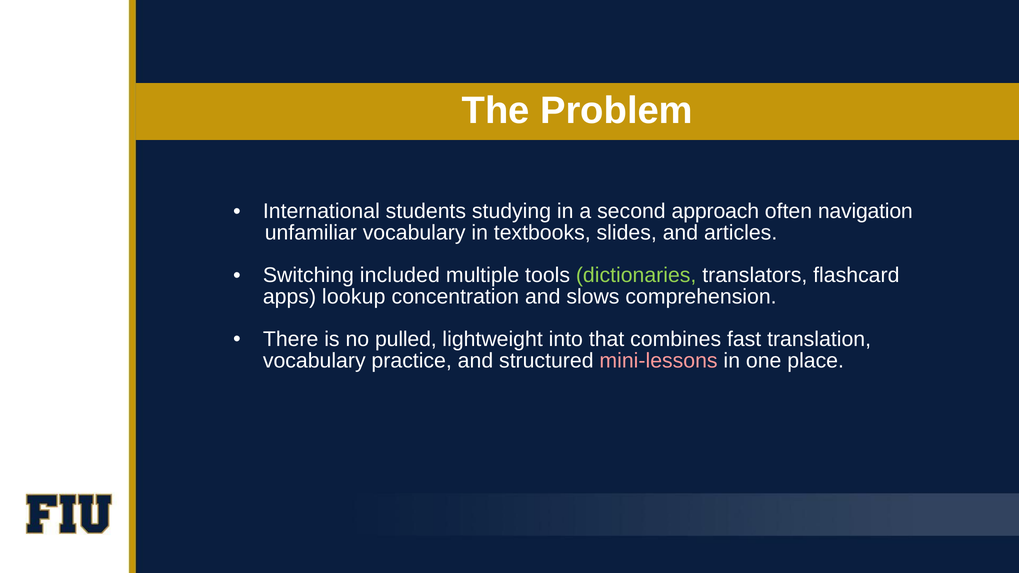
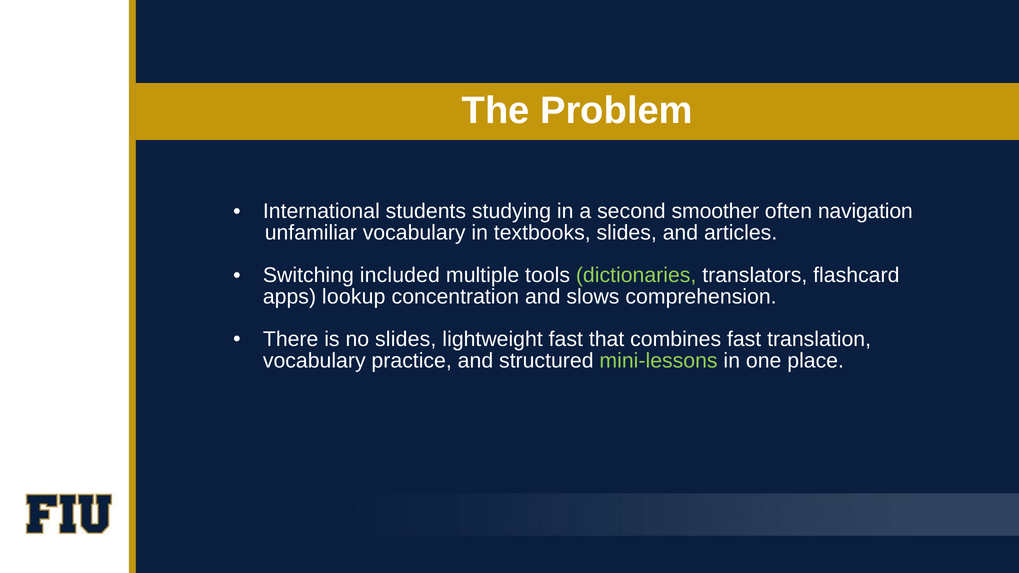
approach: approach -> smoother
no pulled: pulled -> slides
lightweight into: into -> fast
mini-lessons colour: pink -> light green
